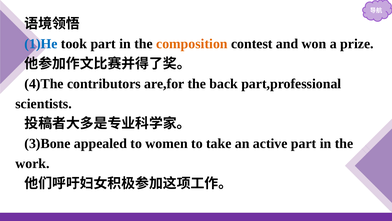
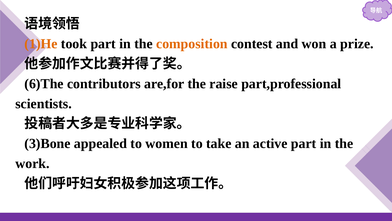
1)He colour: blue -> orange
4)The: 4)The -> 6)The
back: back -> raise
